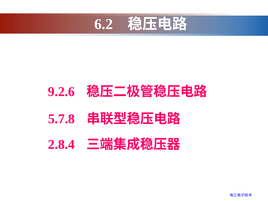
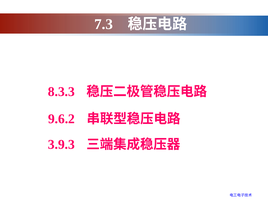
6.2: 6.2 -> 7.3
9.2.6: 9.2.6 -> 8.3.3
5.7.8: 5.7.8 -> 9.6.2
2.8.4: 2.8.4 -> 3.9.3
